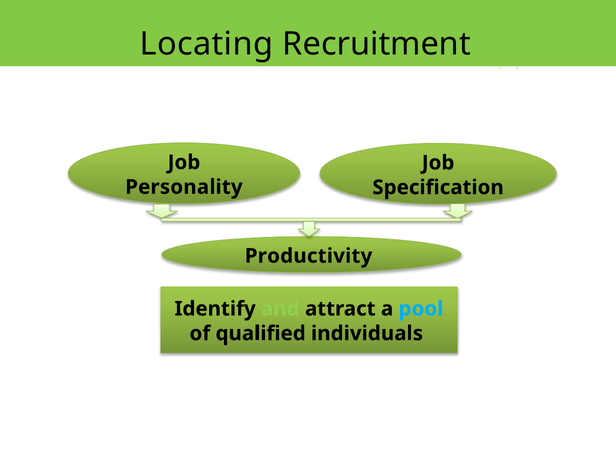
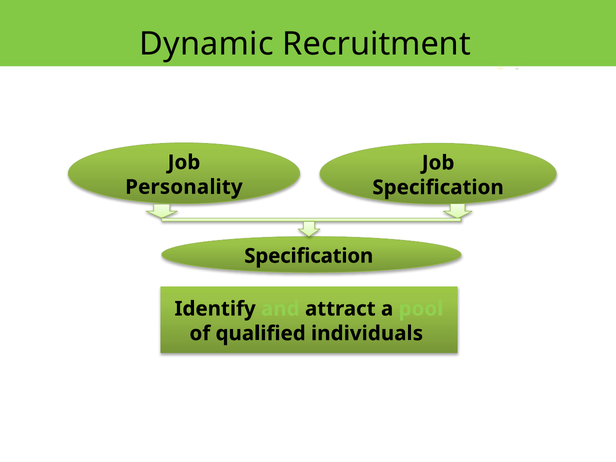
Locating: Locating -> Dynamic
Productivity at (309, 256): Productivity -> Specification
pool colour: light blue -> light green
